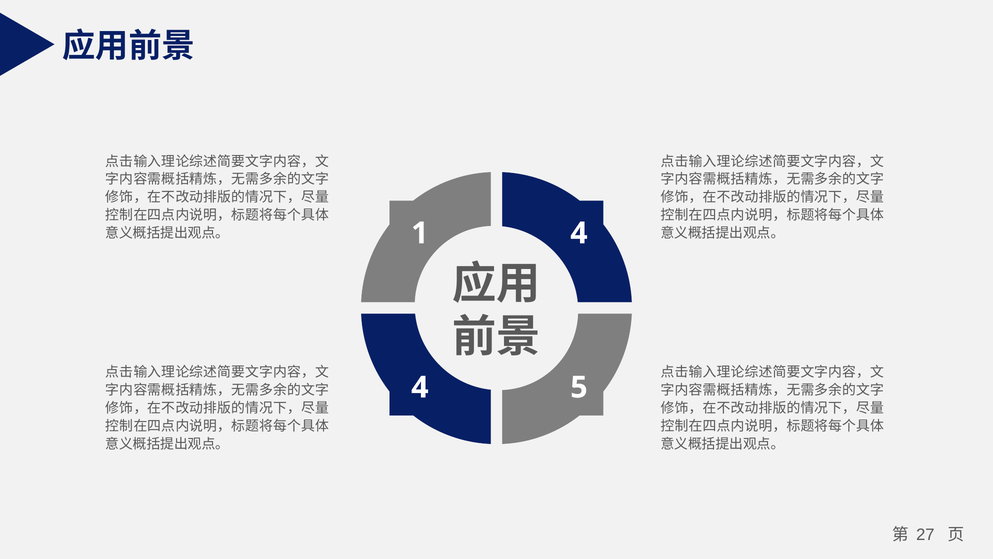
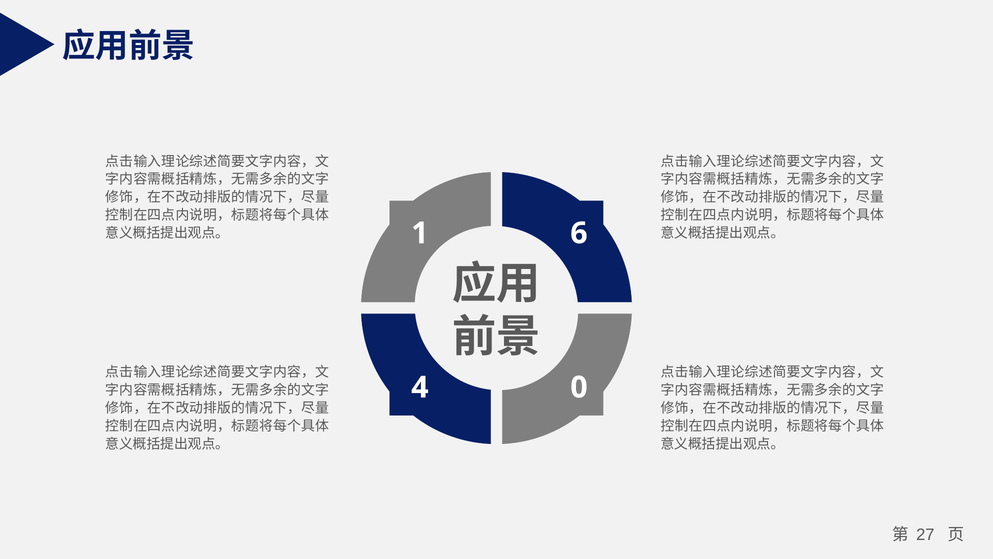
1 4: 4 -> 6
5: 5 -> 0
